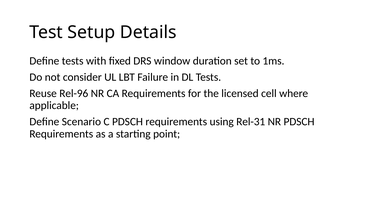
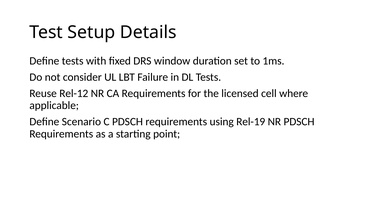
Rel-96: Rel-96 -> Rel-12
Rel-31: Rel-31 -> Rel-19
